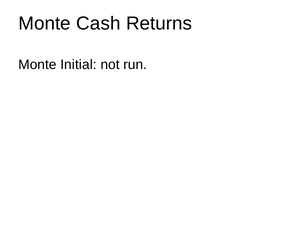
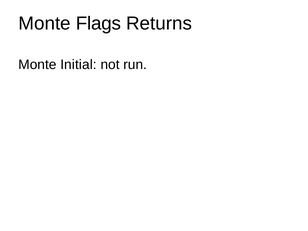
Cash: Cash -> Flags
